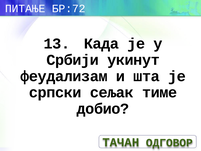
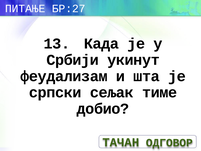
БР:72: БР:72 -> БР:27
